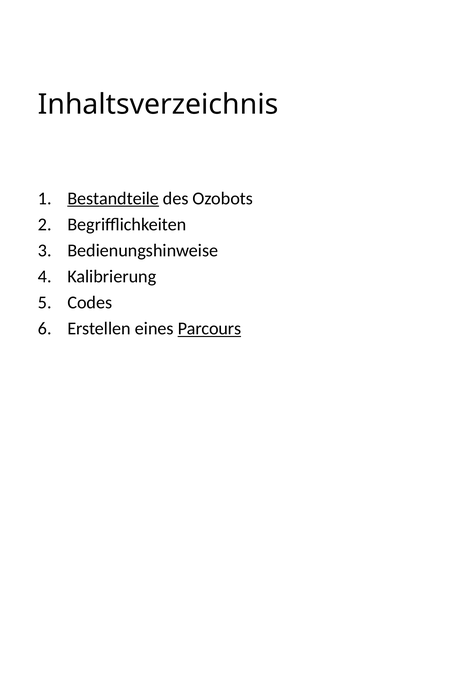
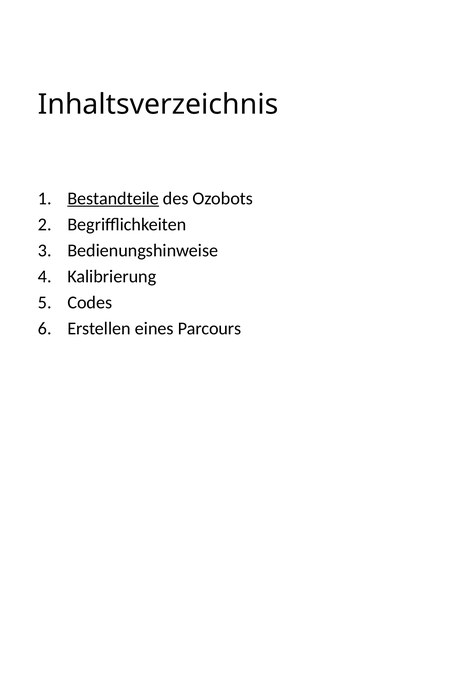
Parcours underline: present -> none
